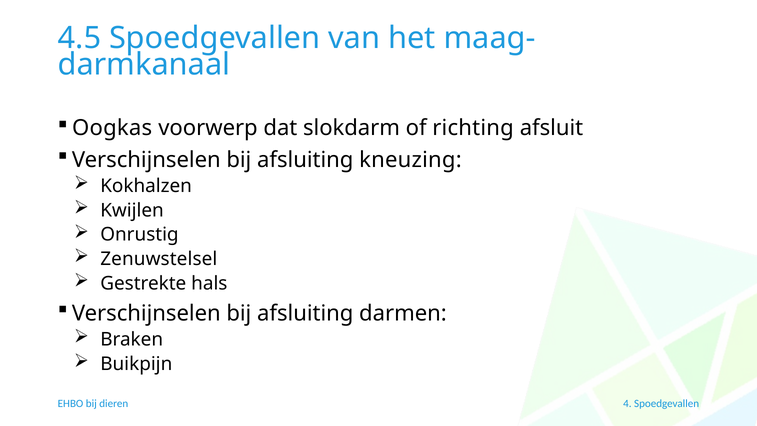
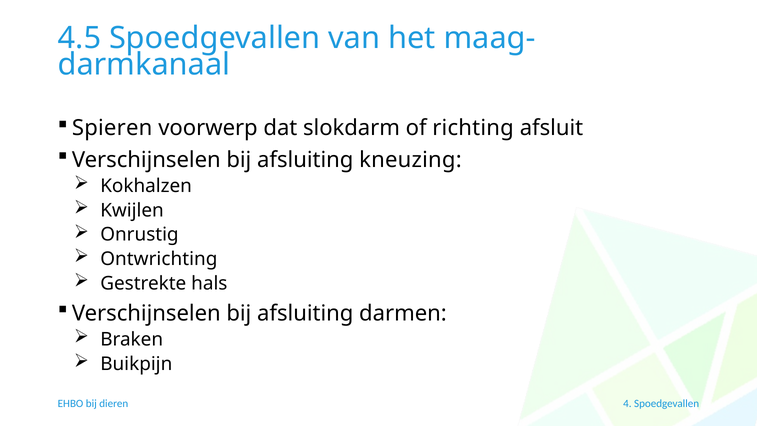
Oogkas: Oogkas -> Spieren
Zenuwstelsel: Zenuwstelsel -> Ontwrichting
